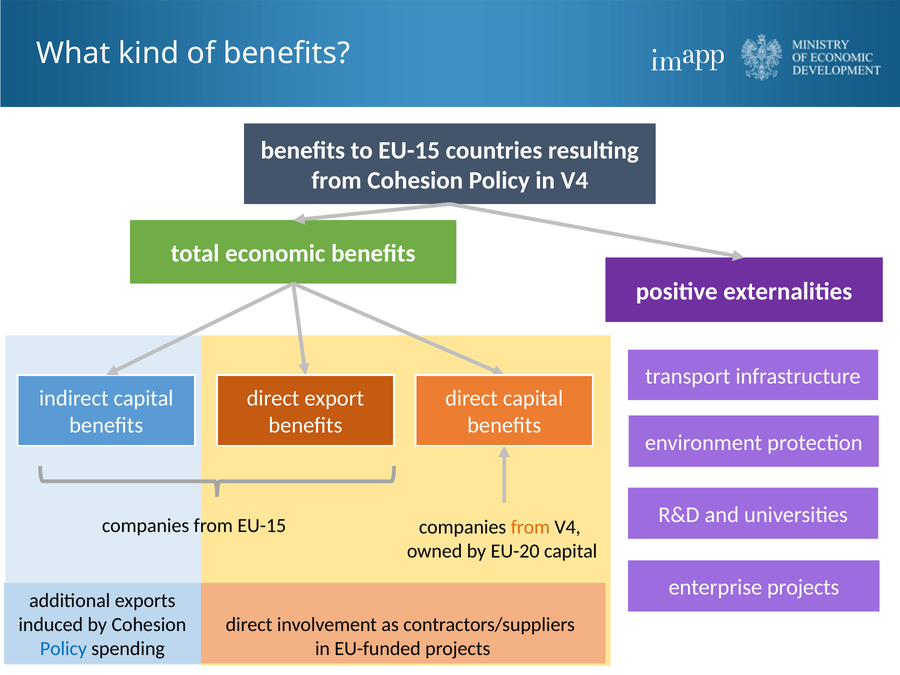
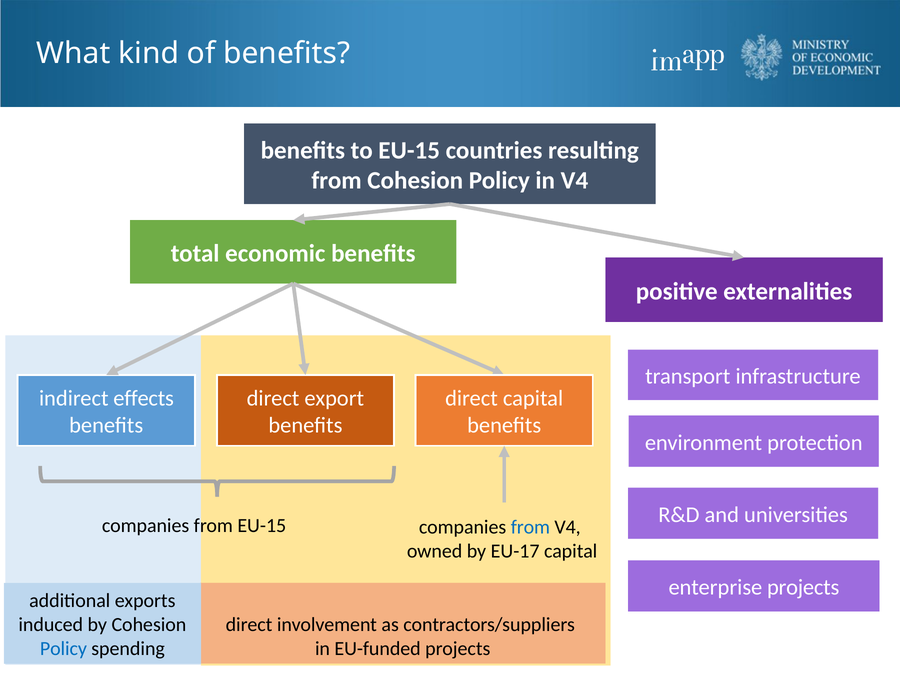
indirect capital: capital -> effects
from at (530, 527) colour: orange -> blue
EU-20: EU-20 -> EU-17
